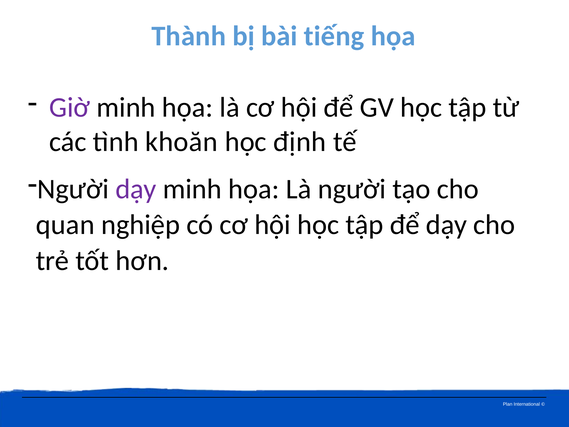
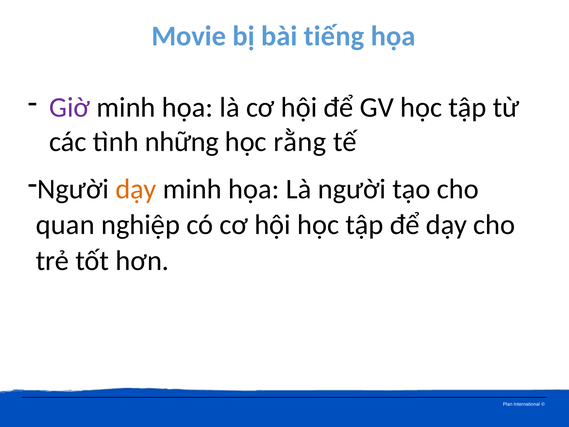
Thành: Thành -> Movie
khoăn: khoăn -> những
định: định -> rằng
dạy at (136, 189) colour: purple -> orange
